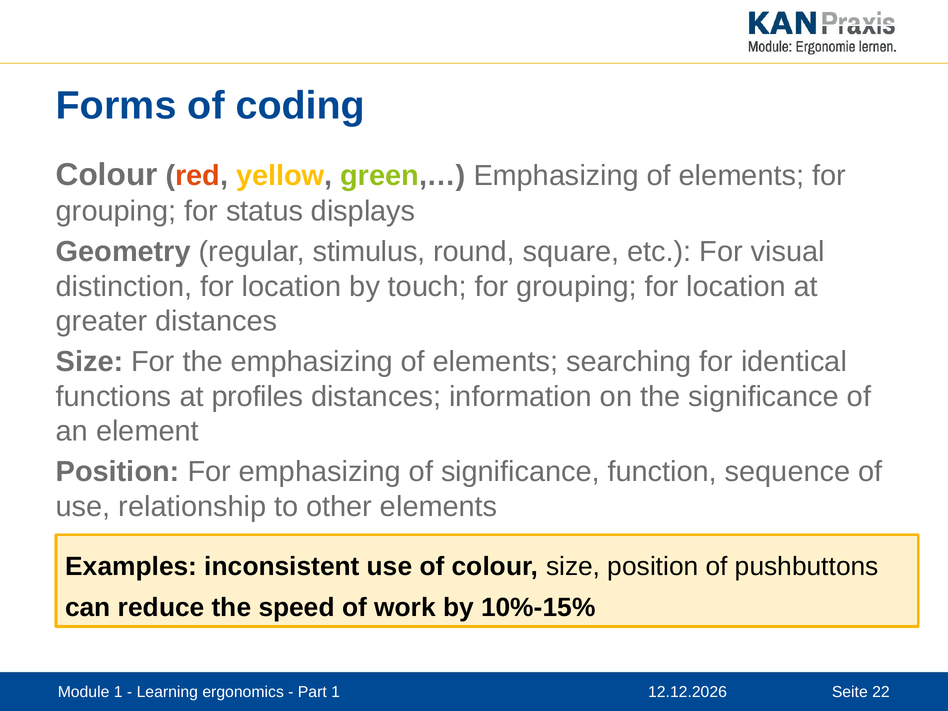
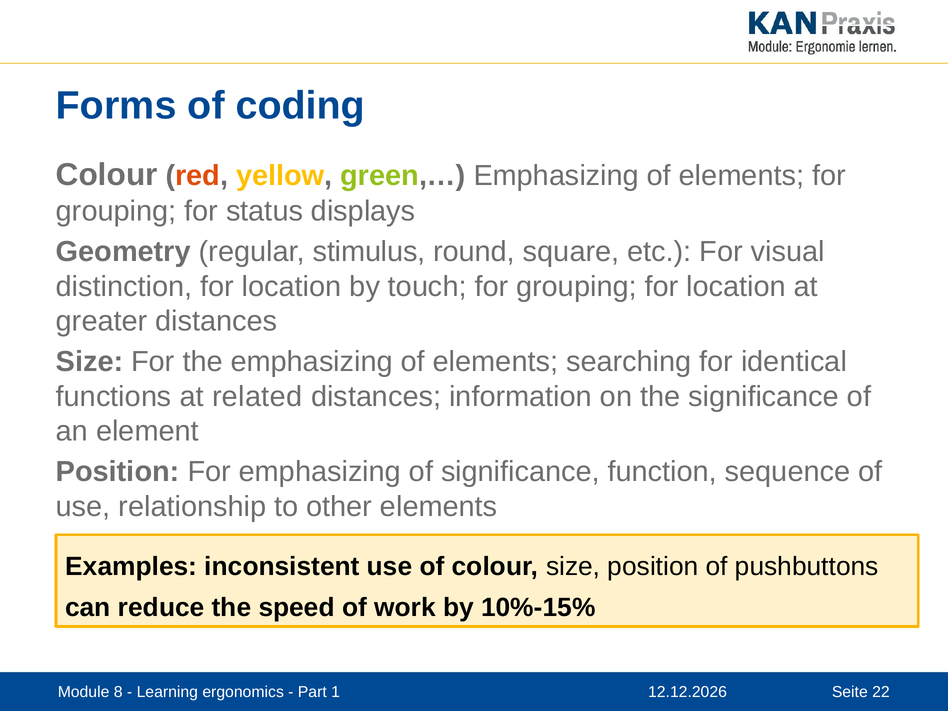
profiles: profiles -> related
Module 1: 1 -> 8
